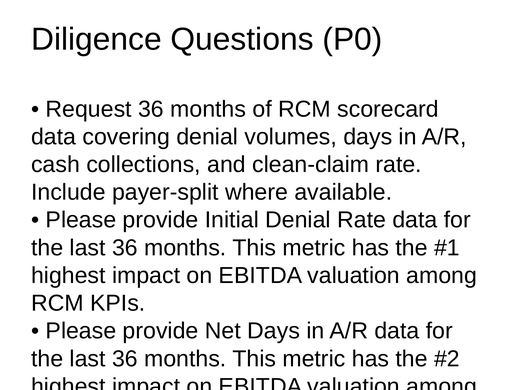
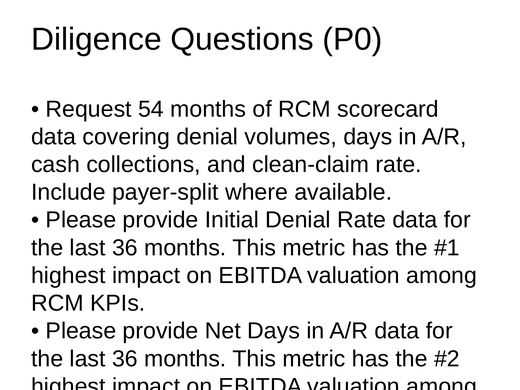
Request 36: 36 -> 54
